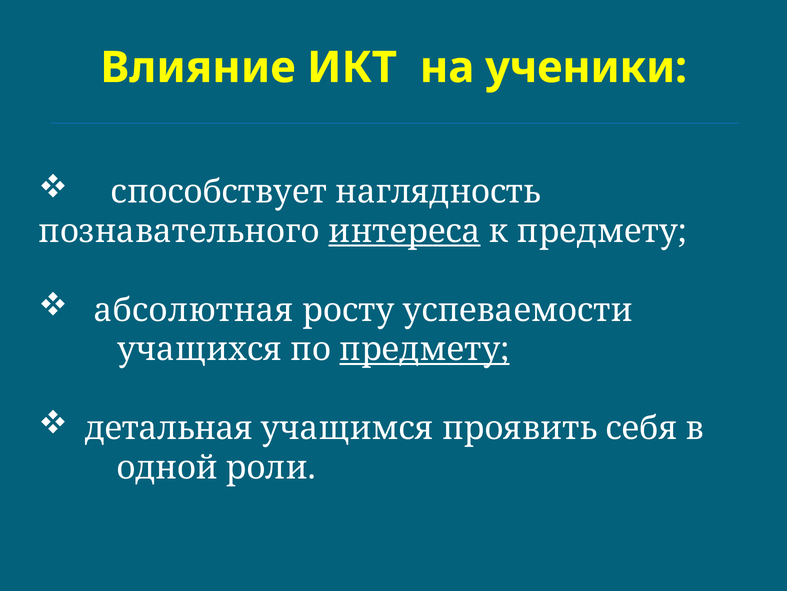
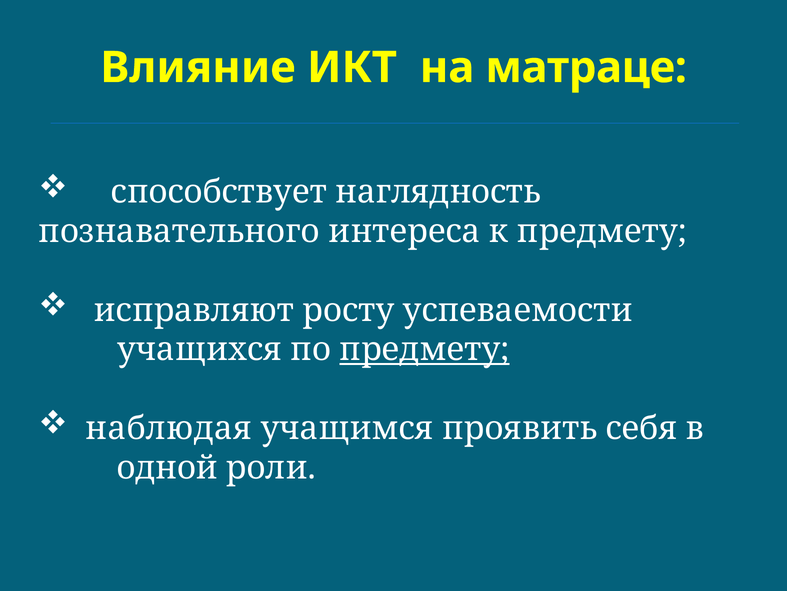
ученики: ученики -> матраце
интереса underline: present -> none
абсолютная: абсолютная -> исправляют
детальная: детальная -> наблюдая
